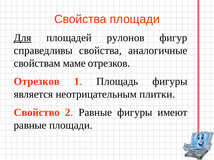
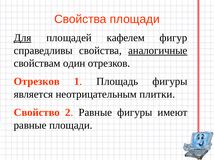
рулонов: рулонов -> кафелем
аналогичные underline: none -> present
маме: маме -> один
